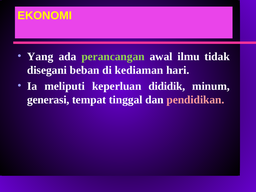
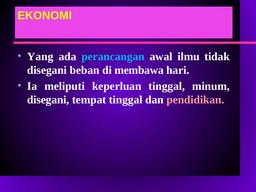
perancangan colour: light green -> light blue
kediaman: kediaman -> membawa
keperluan dididik: dididik -> tinggal
generasi at (48, 100): generasi -> disegani
